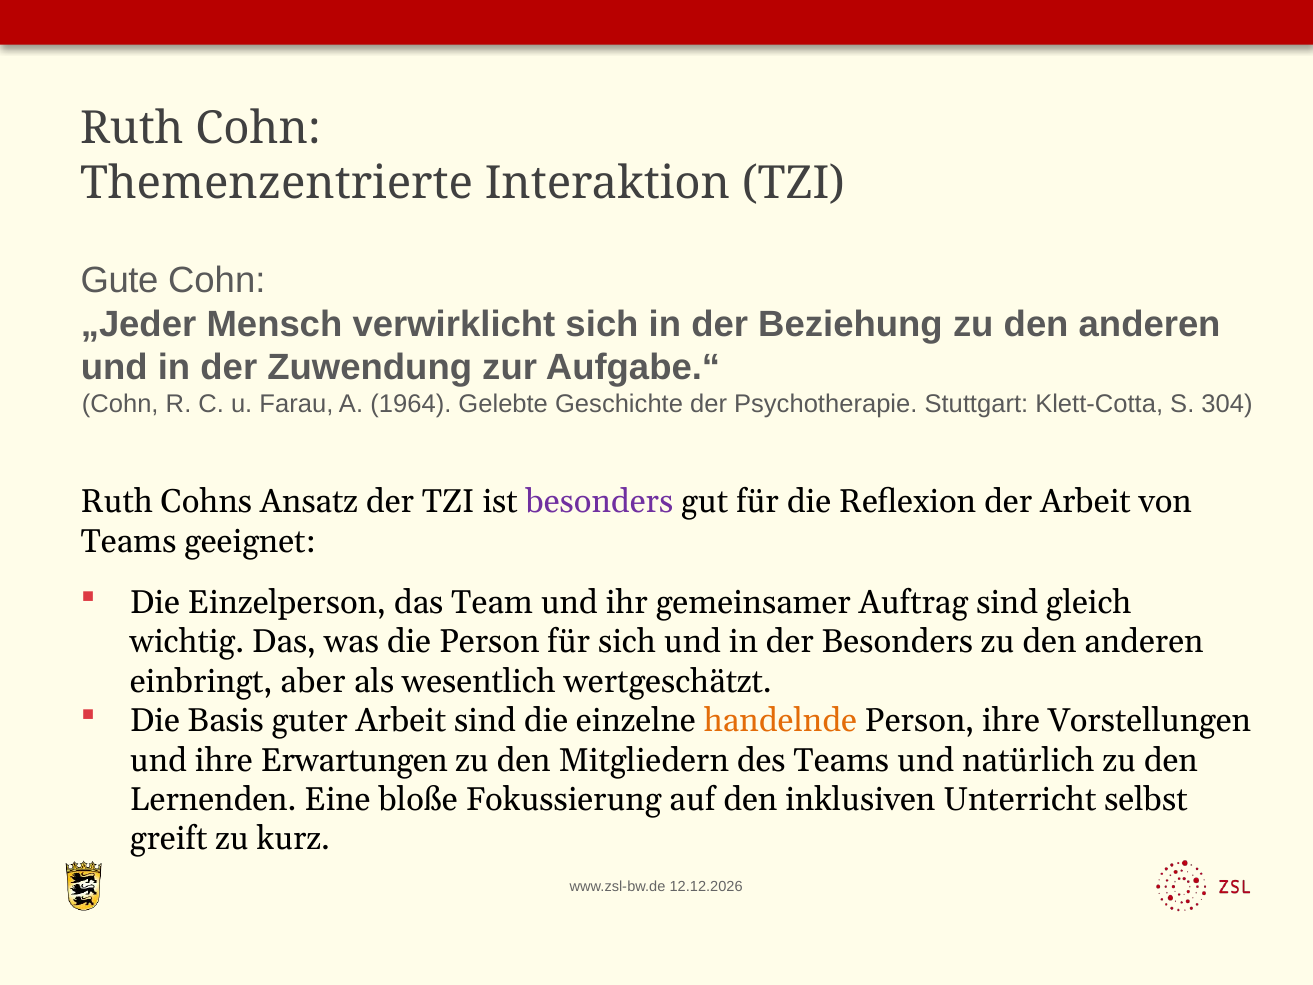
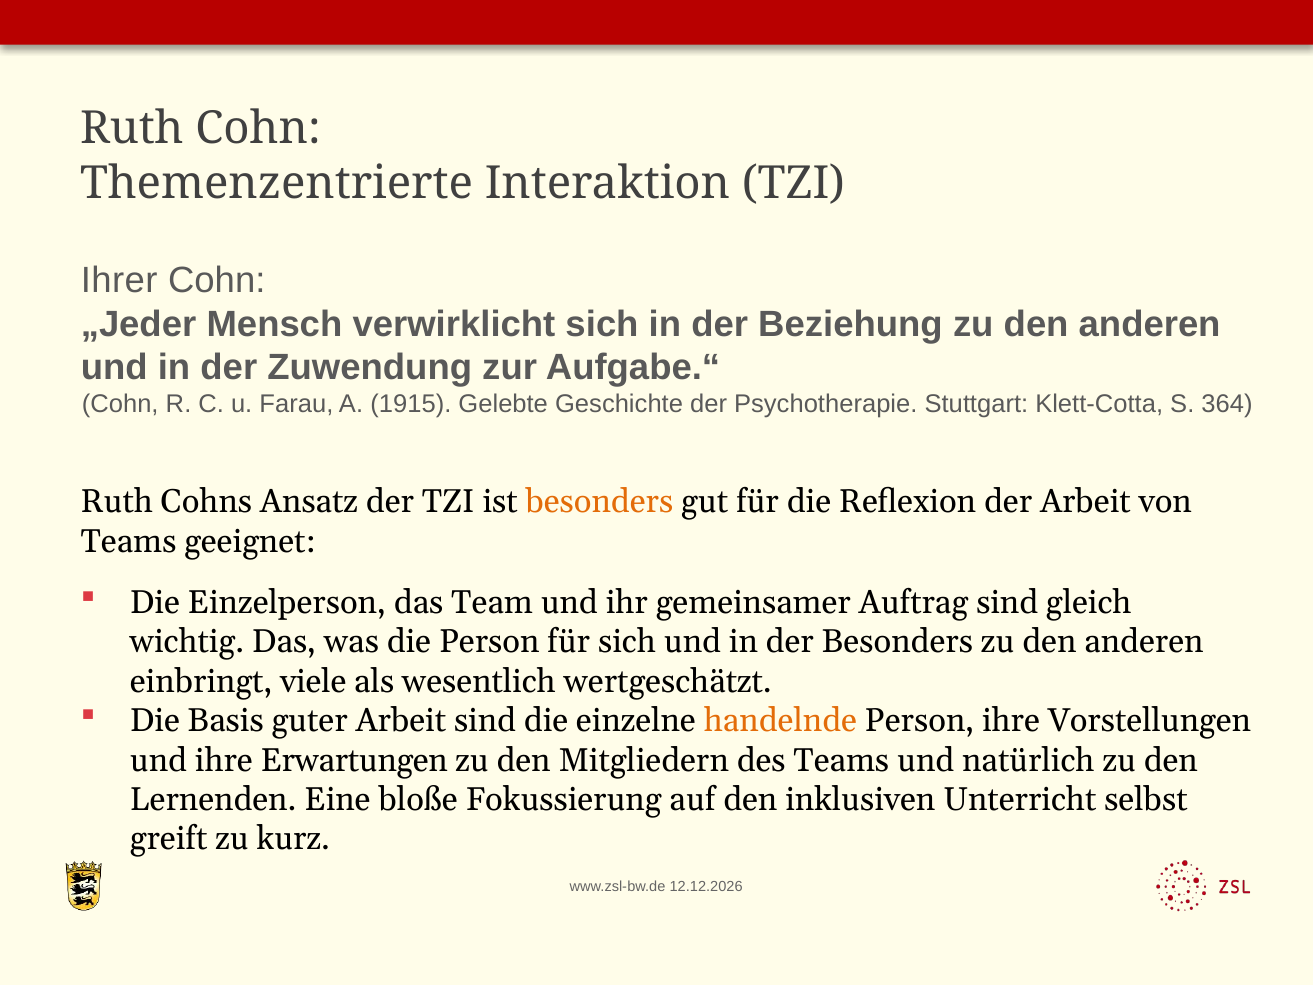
Gute: Gute -> Ihrer
1964: 1964 -> 1915
304: 304 -> 364
besonders at (599, 502) colour: purple -> orange
aber: aber -> viele
